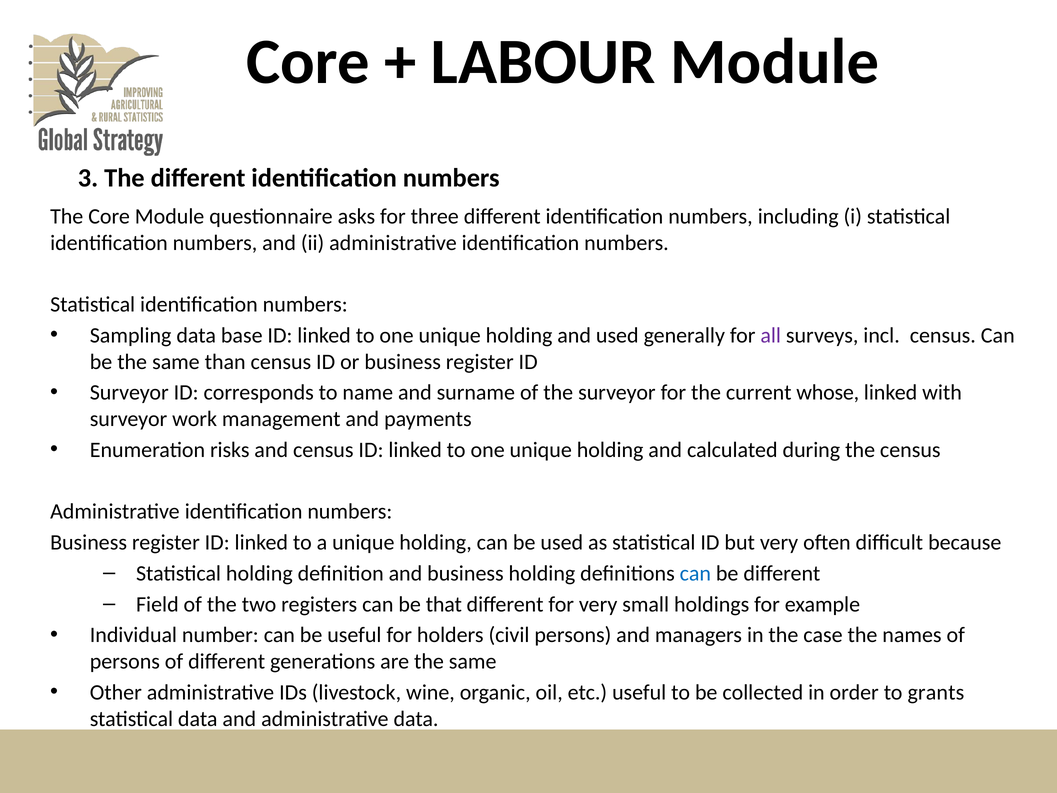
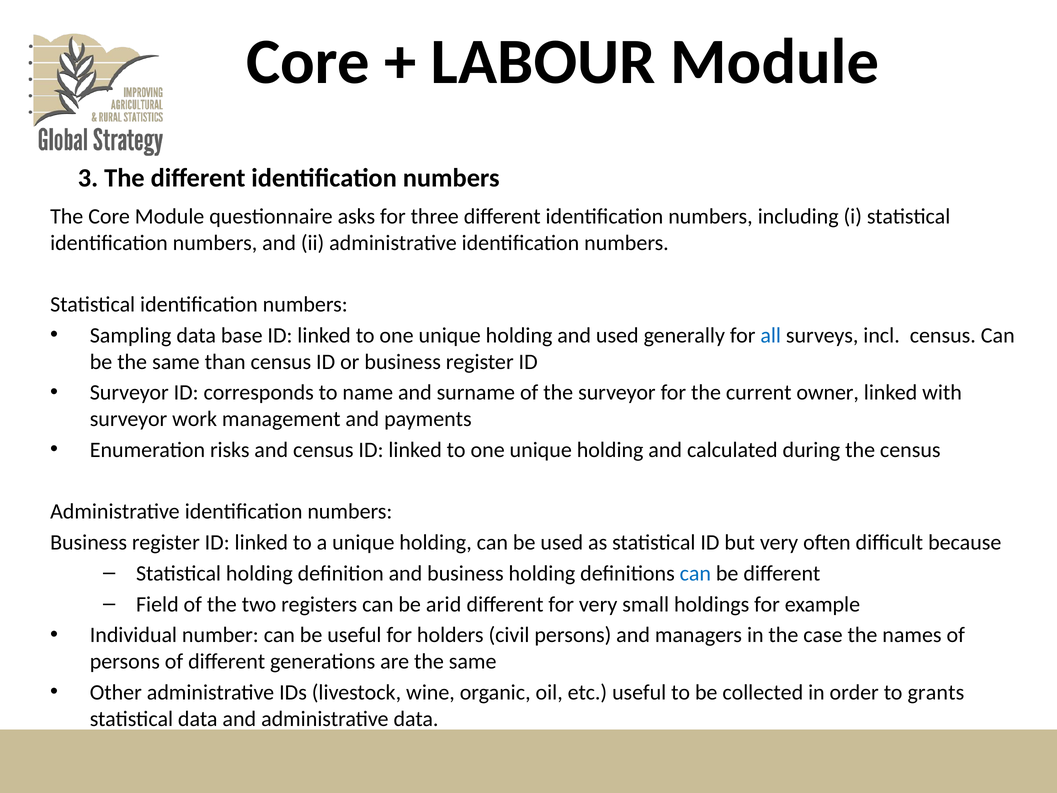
all colour: purple -> blue
whose: whose -> owner
that: that -> arid
